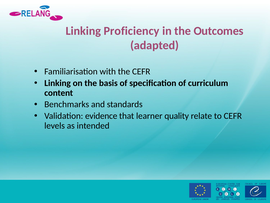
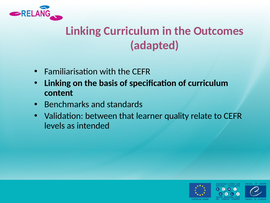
Linking Proficiency: Proficiency -> Curriculum
evidence: evidence -> between
